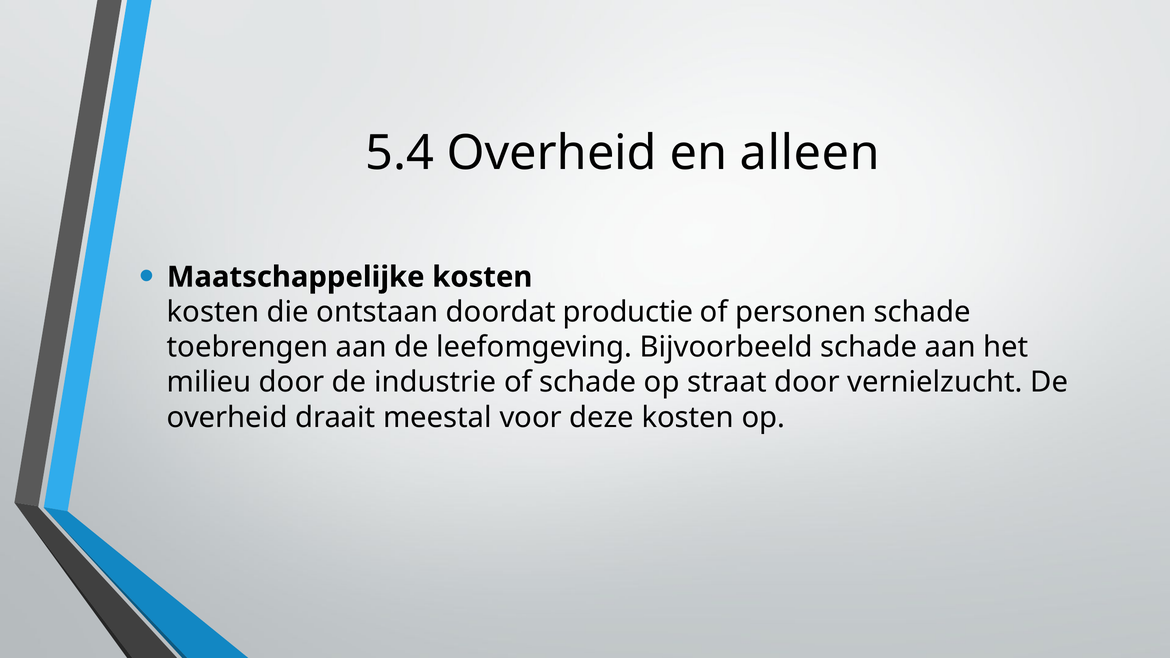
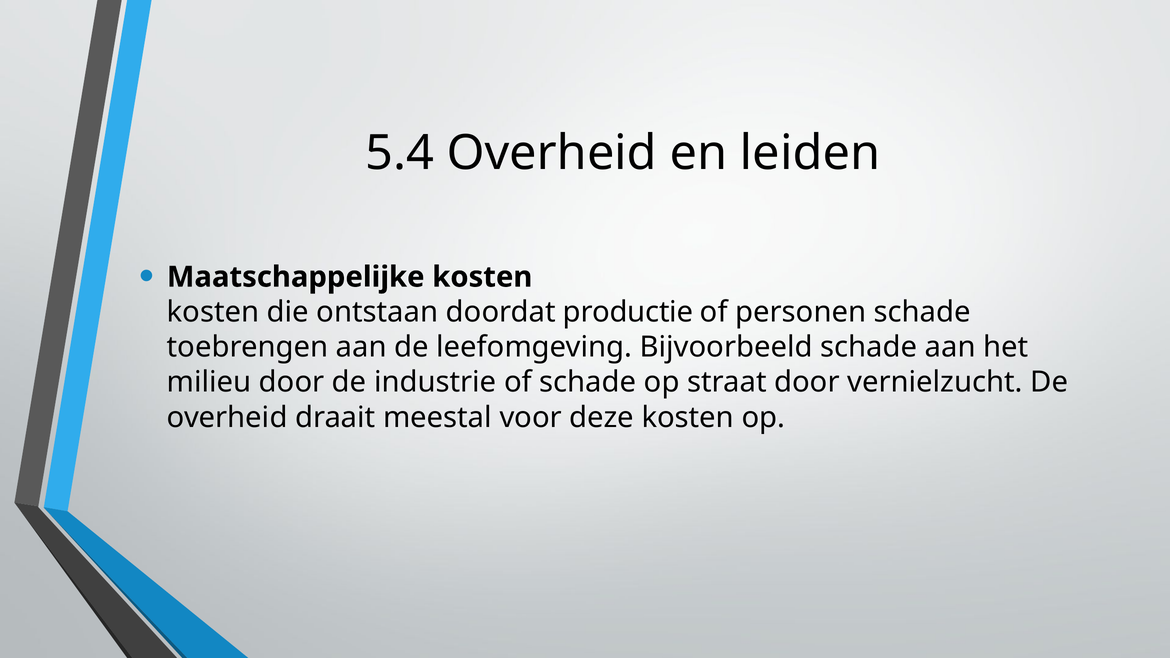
alleen: alleen -> leiden
